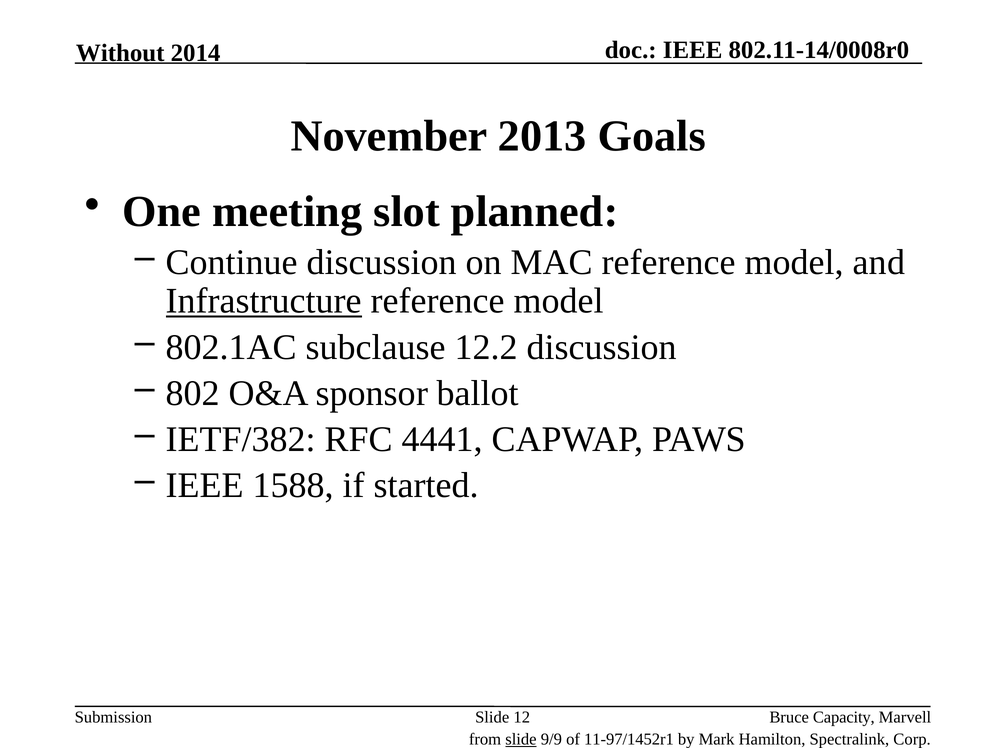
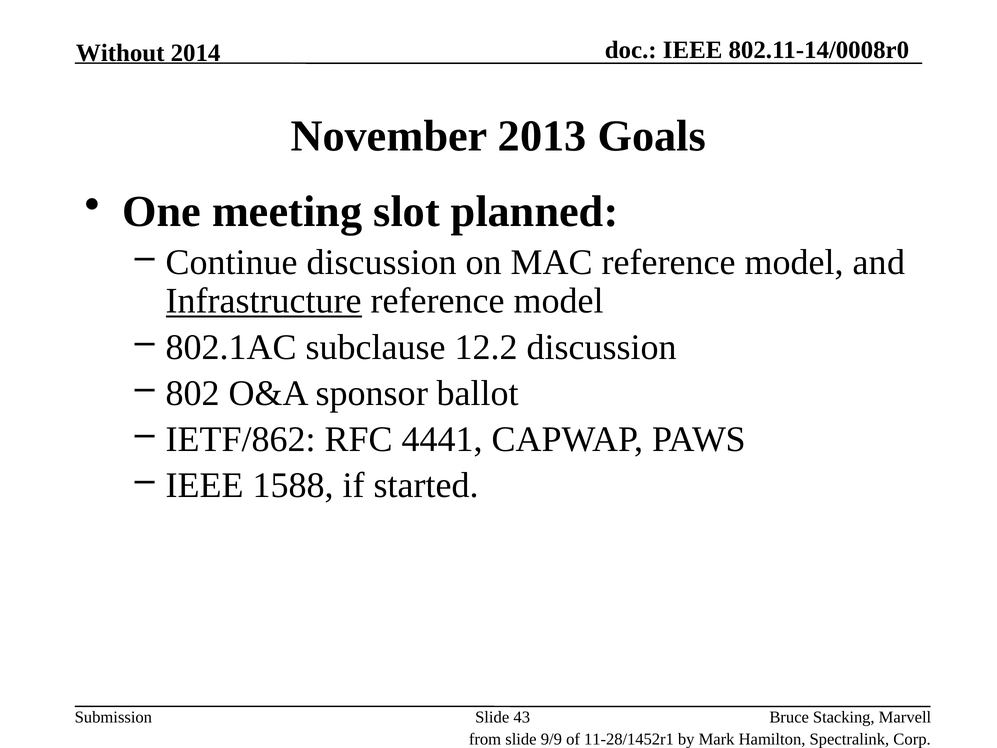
IETF/382: IETF/382 -> IETF/862
Capacity: Capacity -> Stacking
12: 12 -> 43
slide at (521, 739) underline: present -> none
11-97/1452r1: 11-97/1452r1 -> 11-28/1452r1
